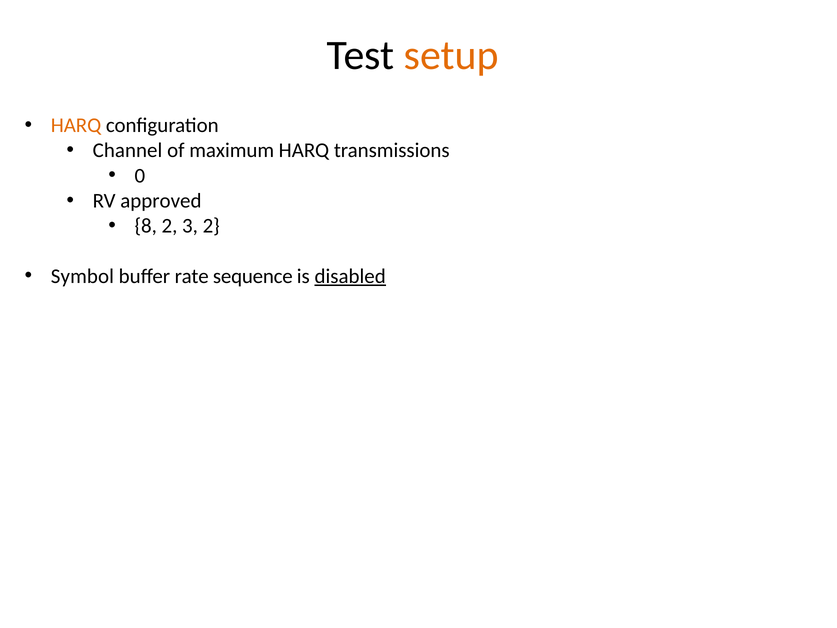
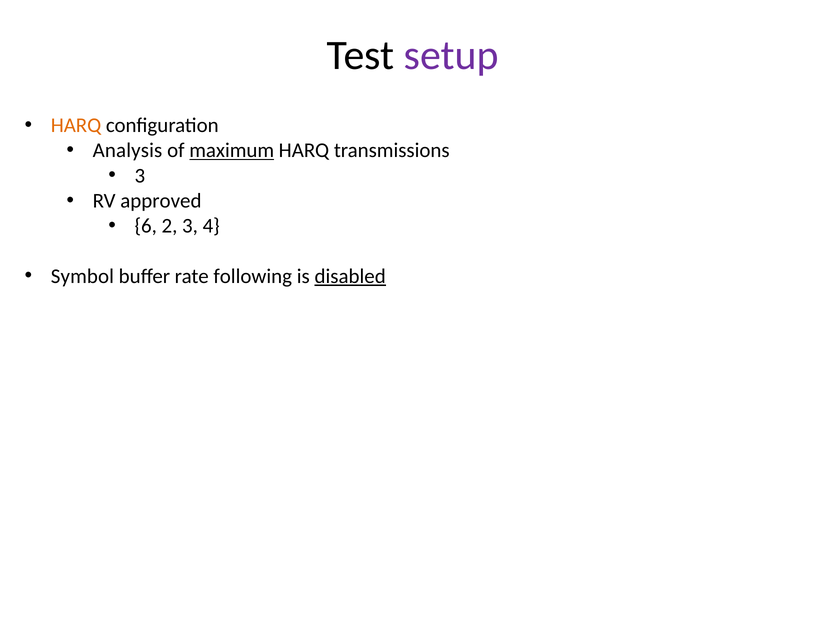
setup colour: orange -> purple
Channel: Channel -> Analysis
maximum underline: none -> present
0 at (140, 176): 0 -> 3
8: 8 -> 6
3 2: 2 -> 4
sequence: sequence -> following
